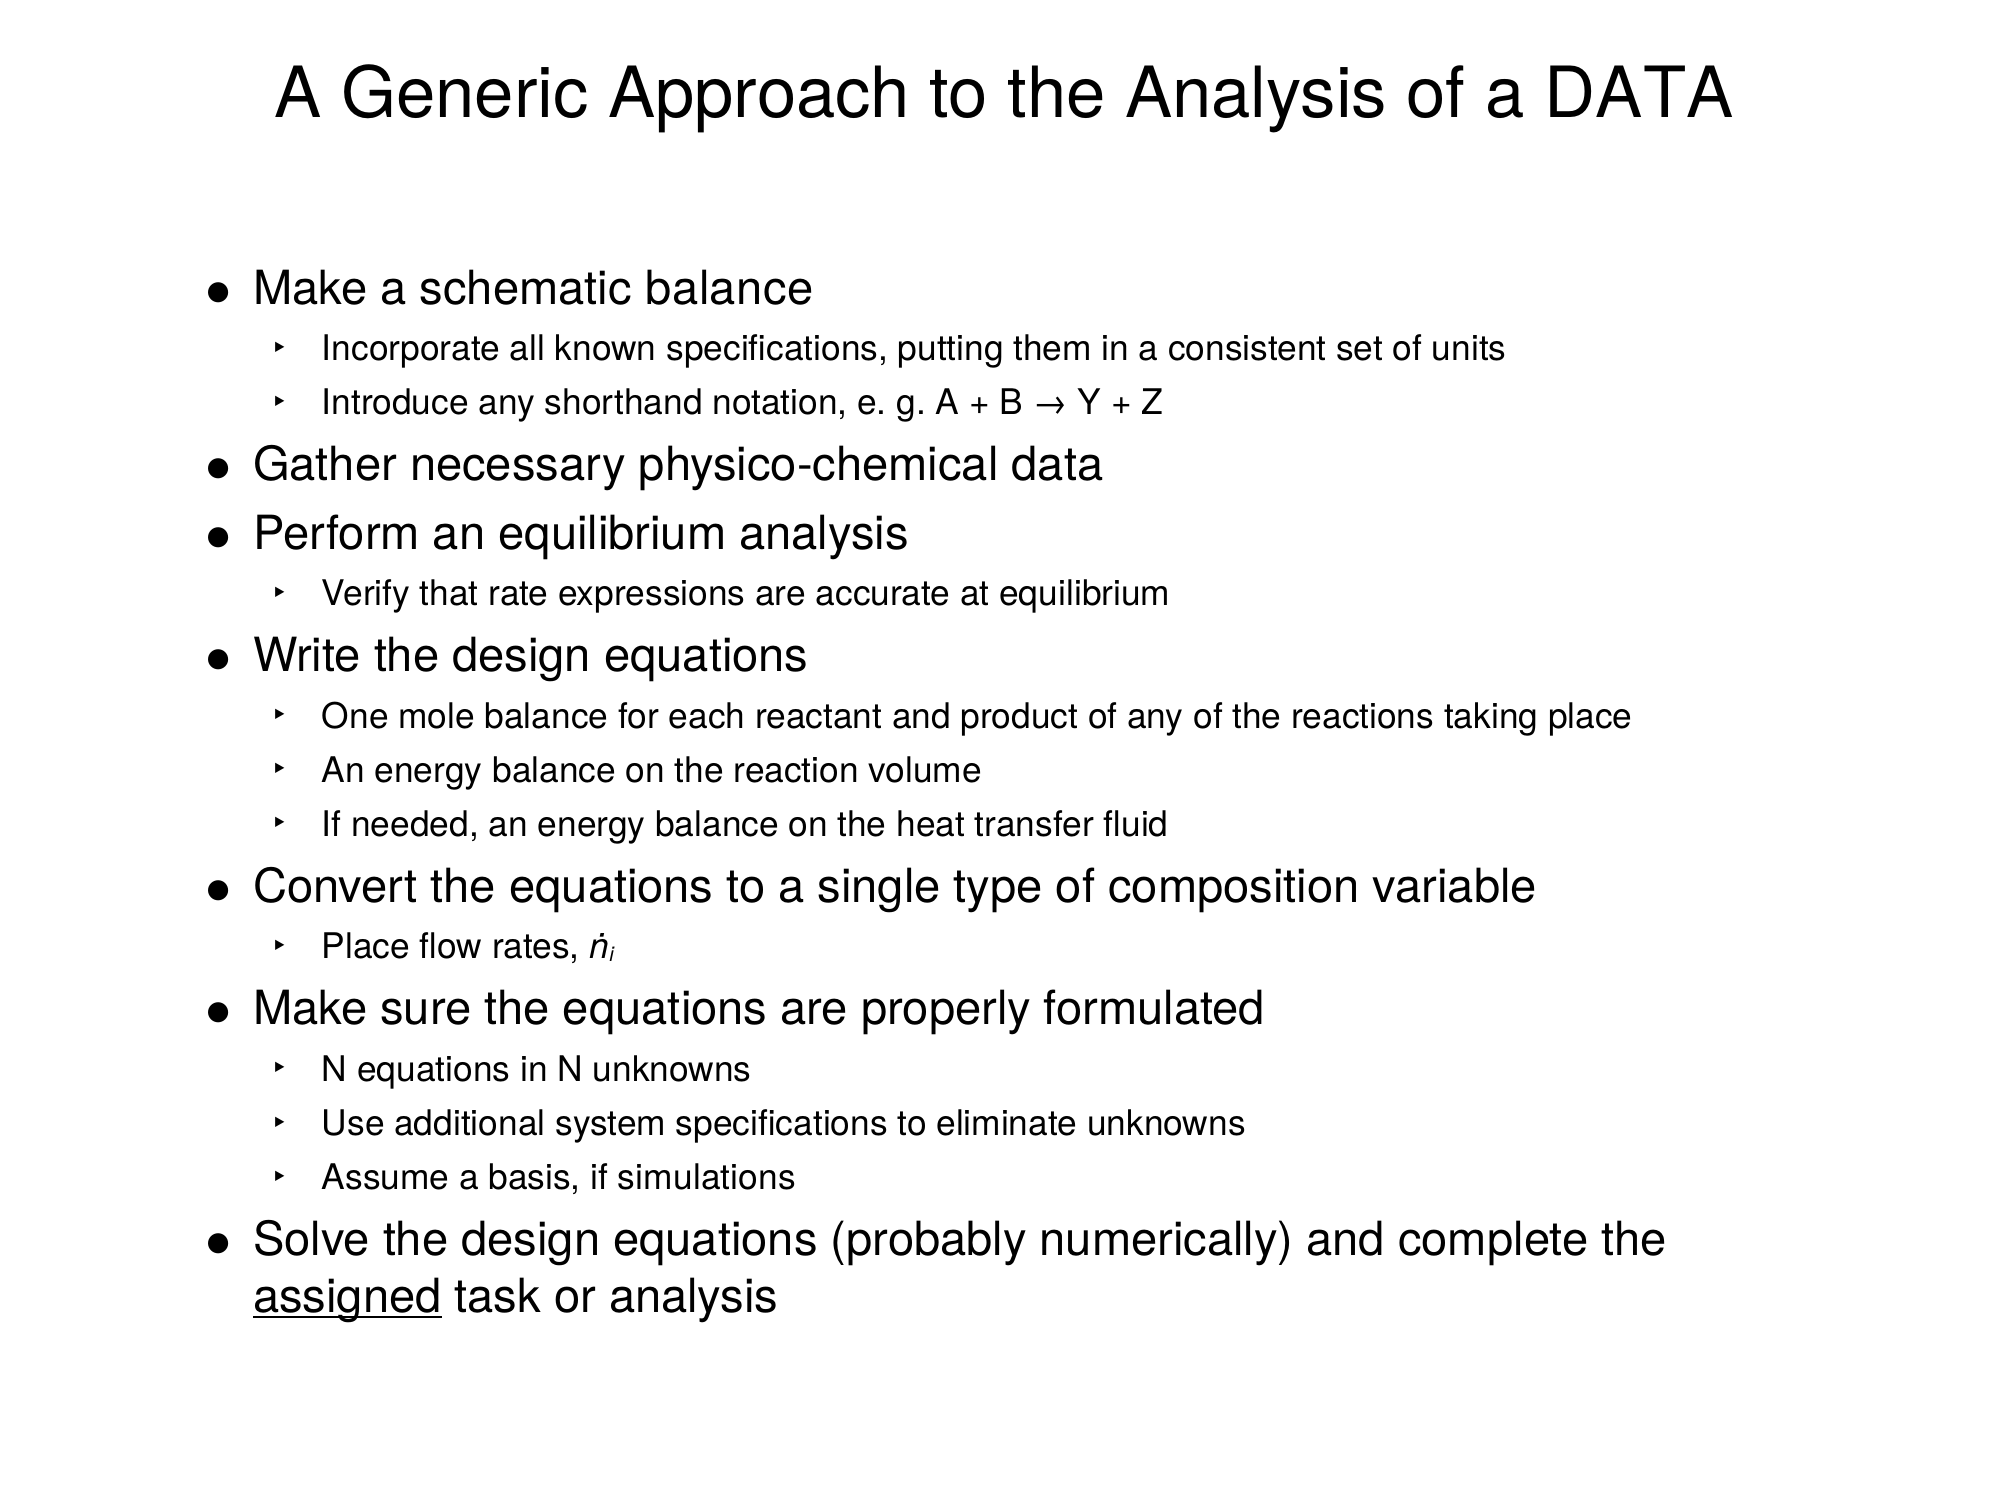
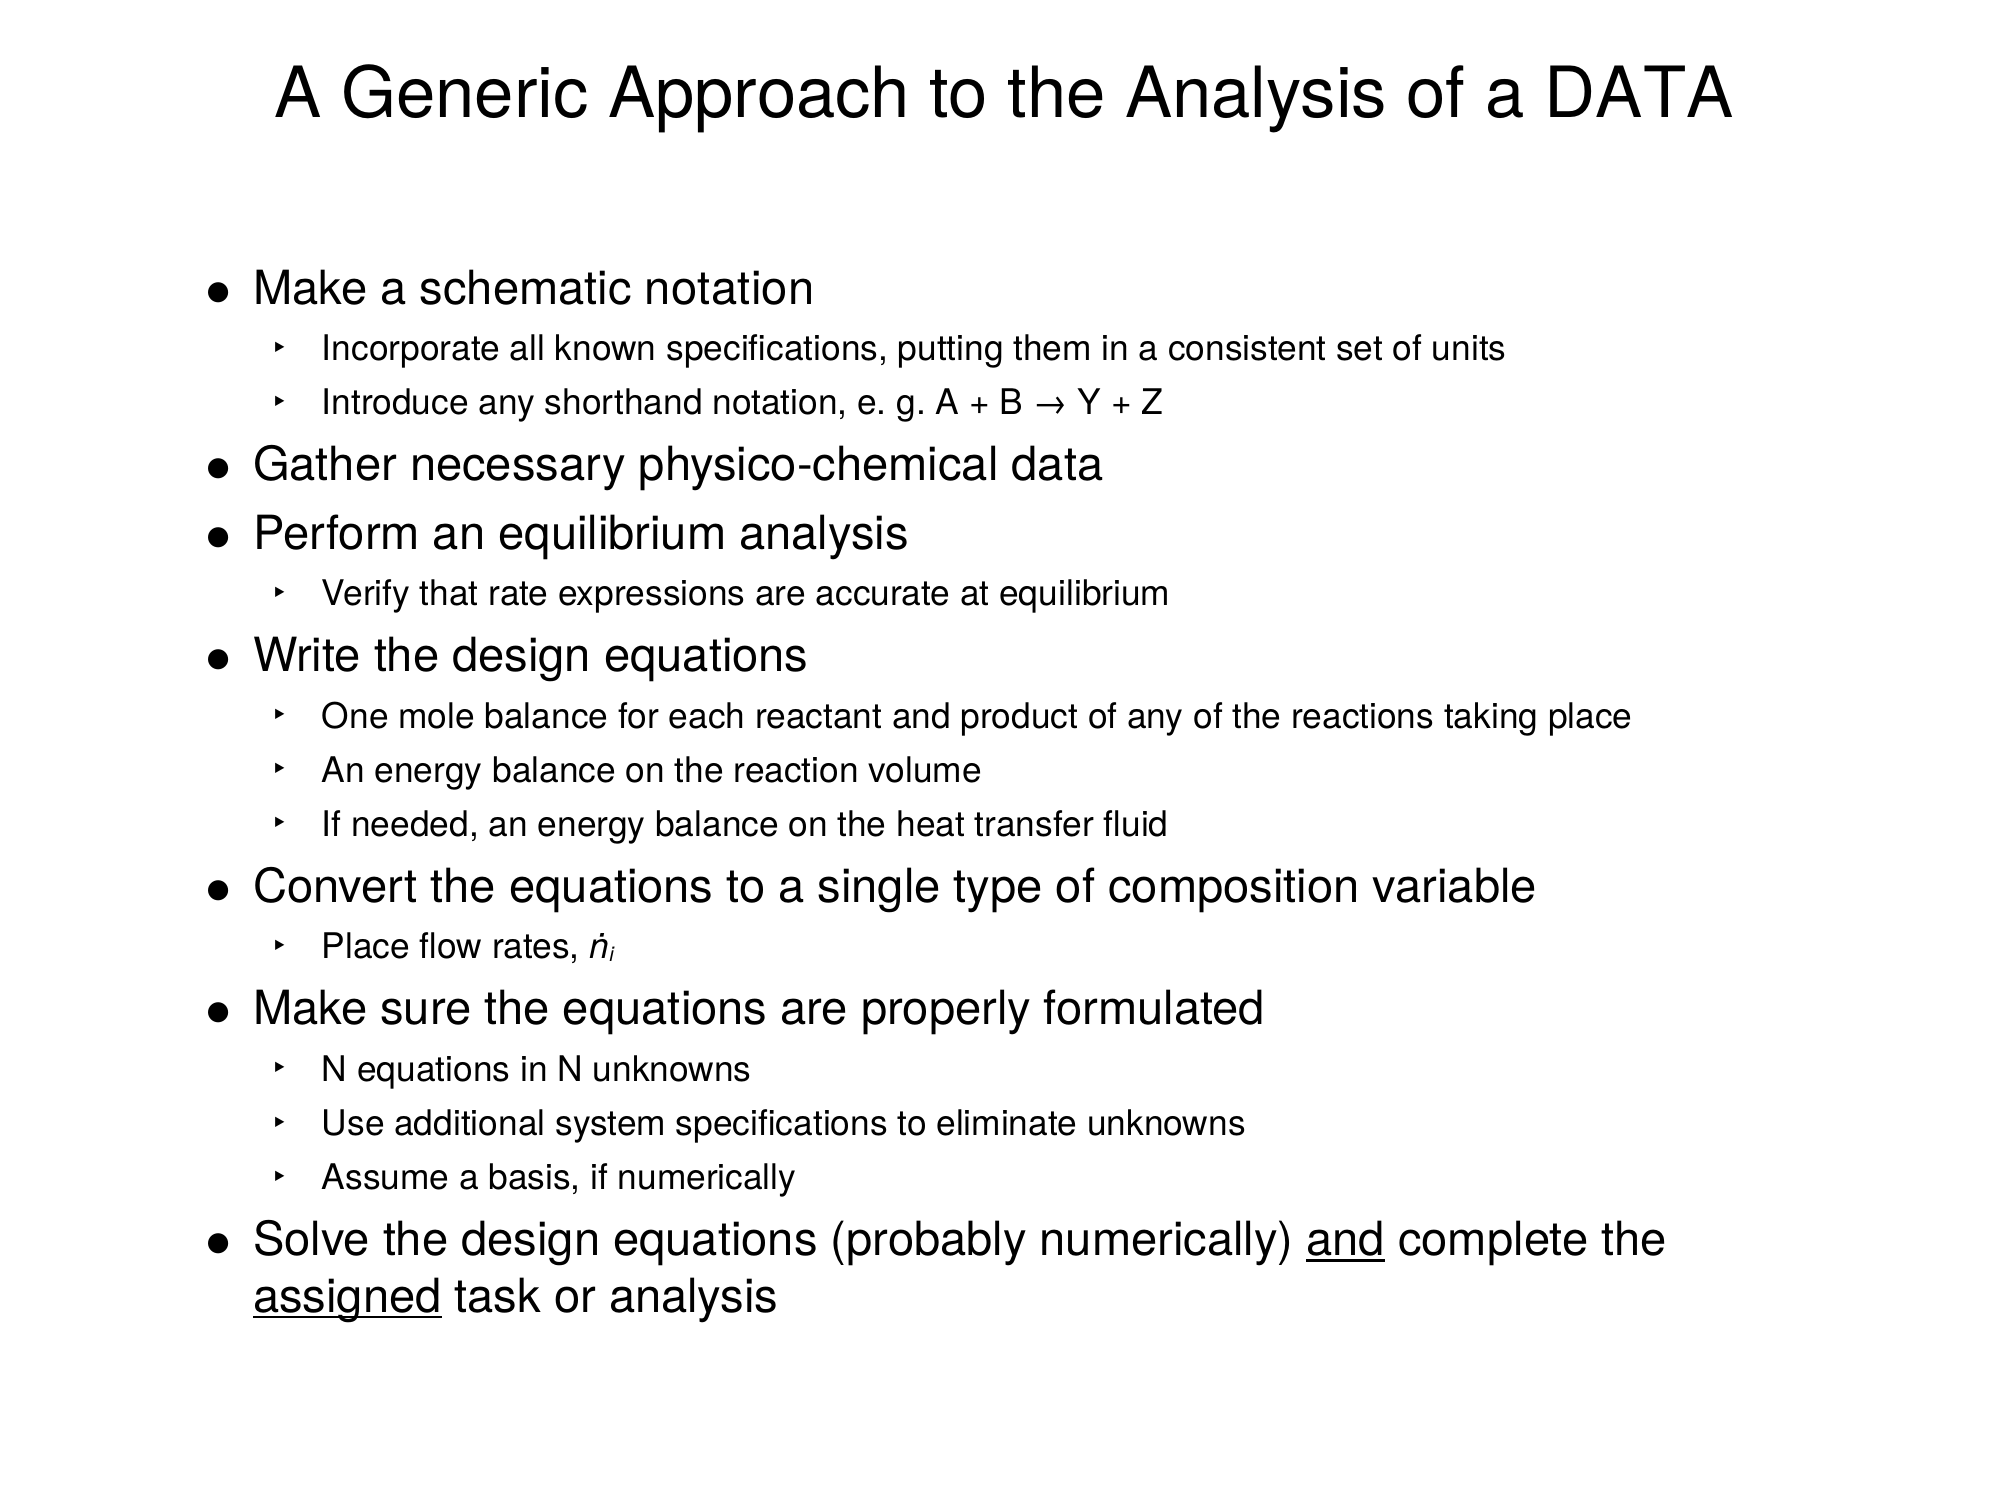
schematic balance: balance -> notation
if simulations: simulations -> numerically
and at (1346, 1241) underline: none -> present
